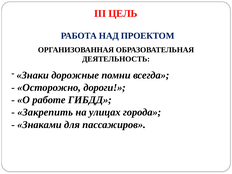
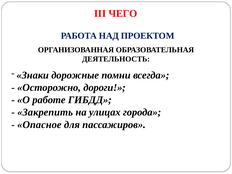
ЦЕЛЬ: ЦЕЛЬ -> ЧЕГО
Знаками: Знаками -> Опасное
